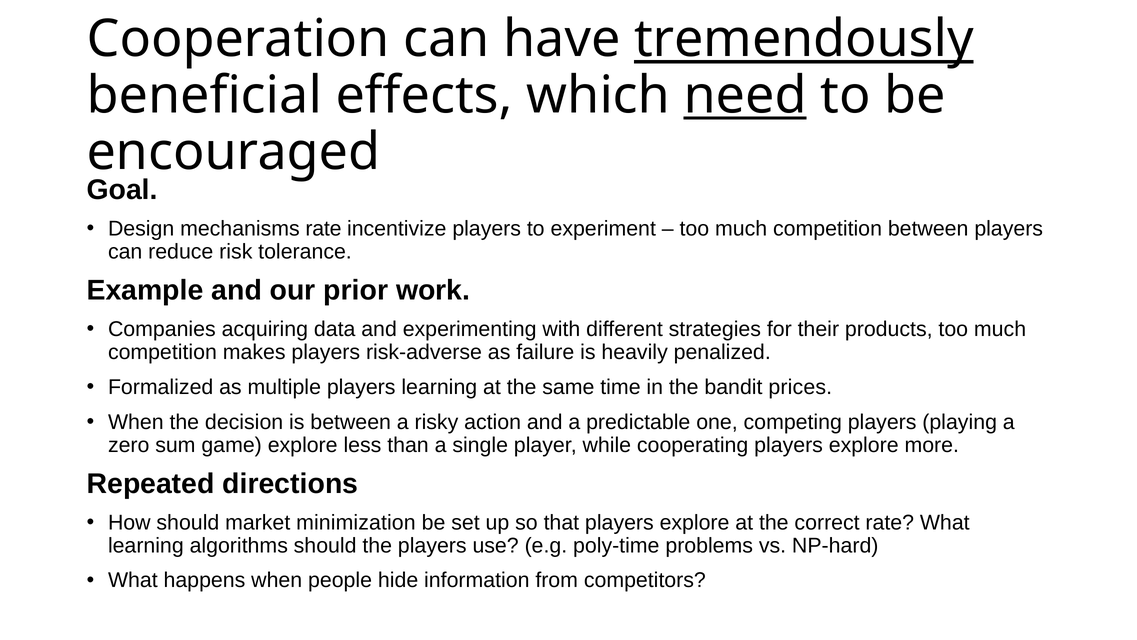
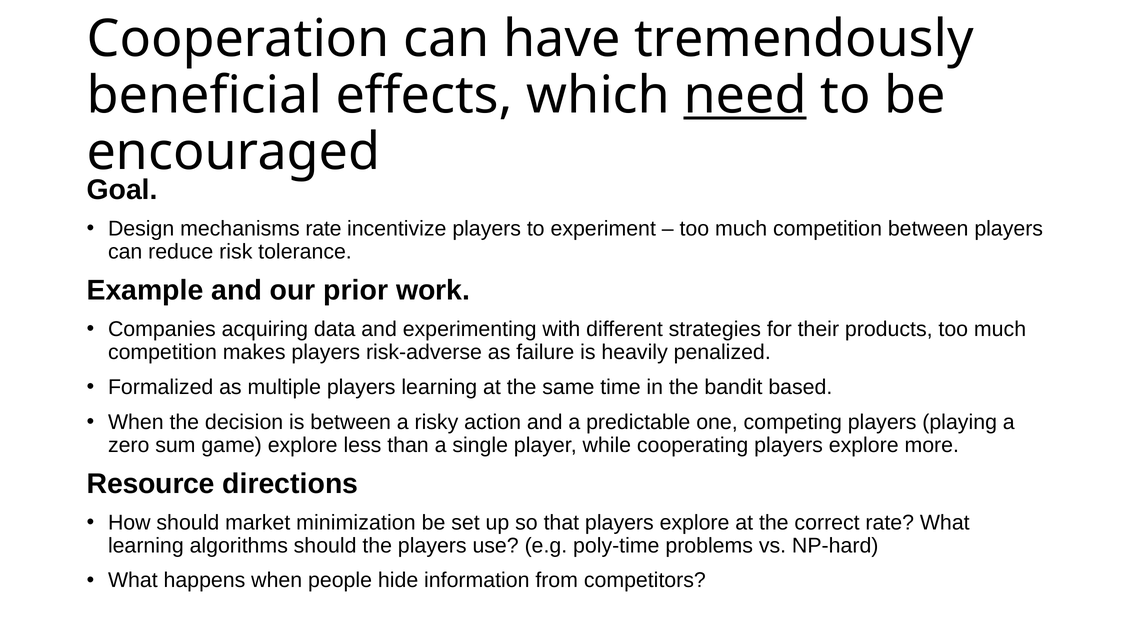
tremendously underline: present -> none
prices: prices -> based
Repeated: Repeated -> Resource
